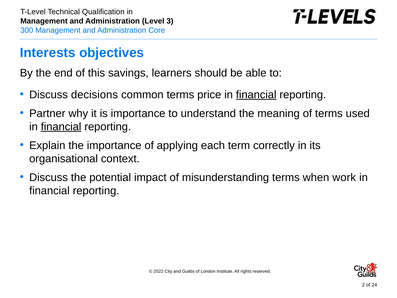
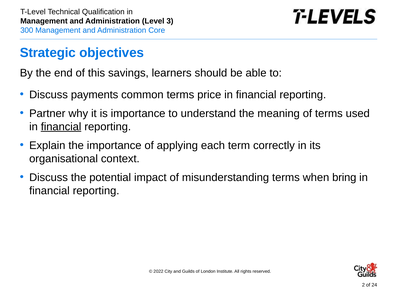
Interests: Interests -> Strategic
decisions: decisions -> payments
financial at (256, 95) underline: present -> none
work: work -> bring
